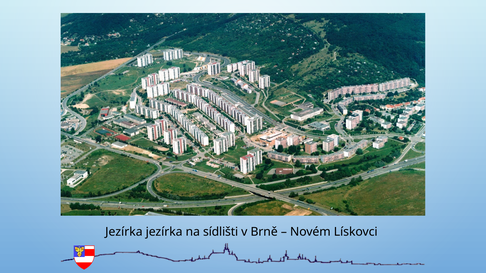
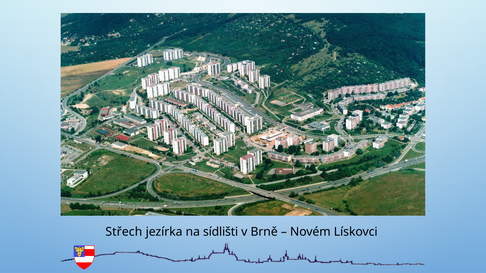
Jezírka at (124, 232): Jezírka -> Střech
